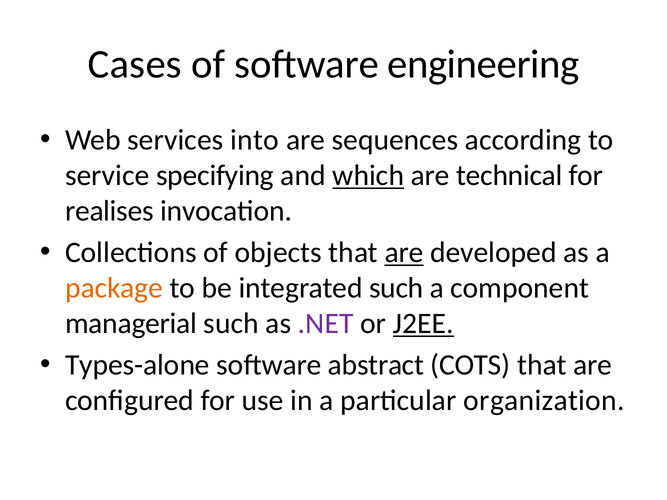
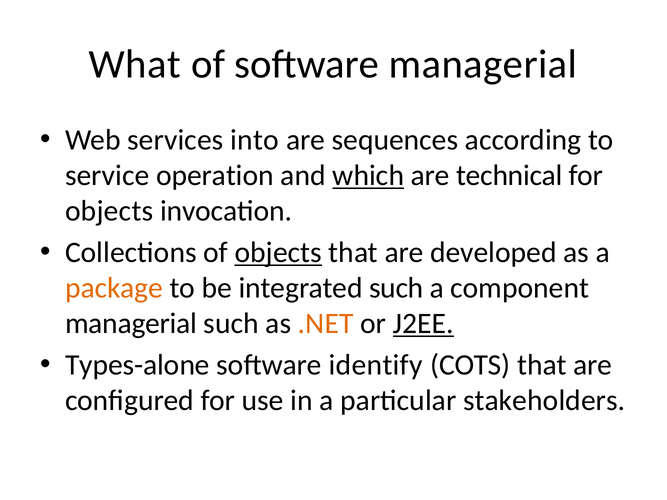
Cases: Cases -> What
software engineering: engineering -> managerial
specifying: specifying -> operation
realises at (109, 211): realises -> objects
objects at (278, 253) underline: none -> present
are at (404, 253) underline: present -> none
.NET colour: purple -> orange
abstract: abstract -> identify
organization: organization -> stakeholders
